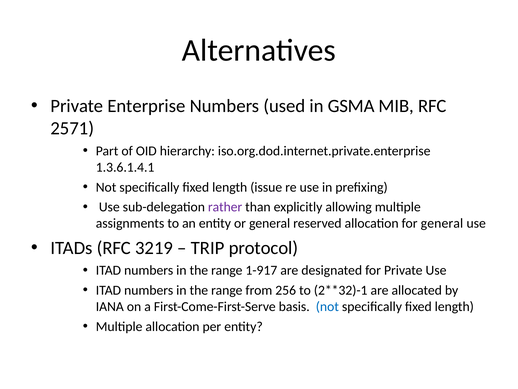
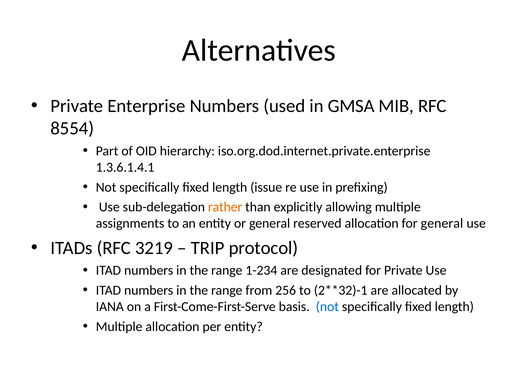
GSMA: GSMA -> GMSA
2571: 2571 -> 8554
rather colour: purple -> orange
1-917: 1-917 -> 1-234
